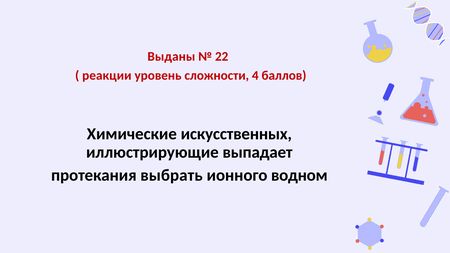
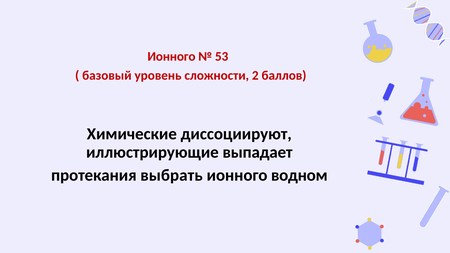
Выданы at (171, 57): Выданы -> Ионного
22: 22 -> 53
реакции: реакции -> базовый
4: 4 -> 2
искусственных: искусственных -> диссоциируют
